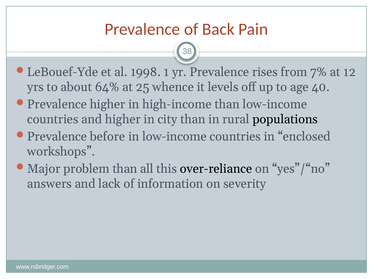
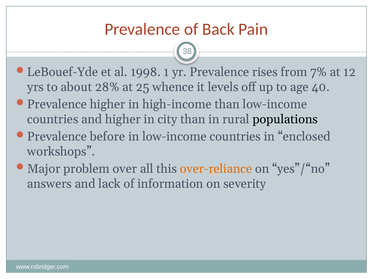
64%: 64% -> 28%
problem than: than -> over
over-reliance colour: black -> orange
